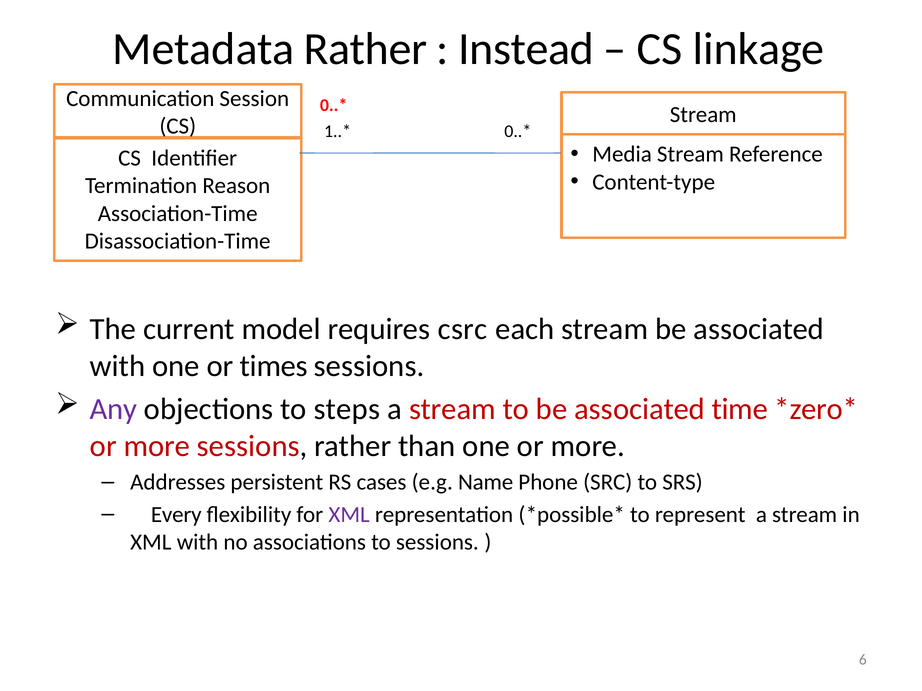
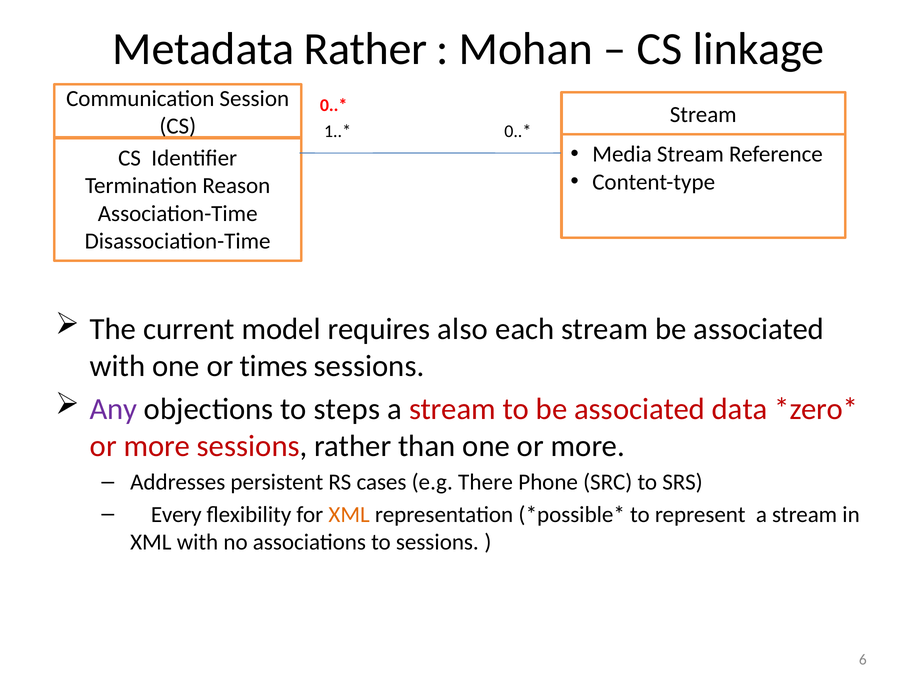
Instead: Instead -> Mohan
csrc: csrc -> also
time: time -> data
Name: Name -> There
XML at (349, 515) colour: purple -> orange
